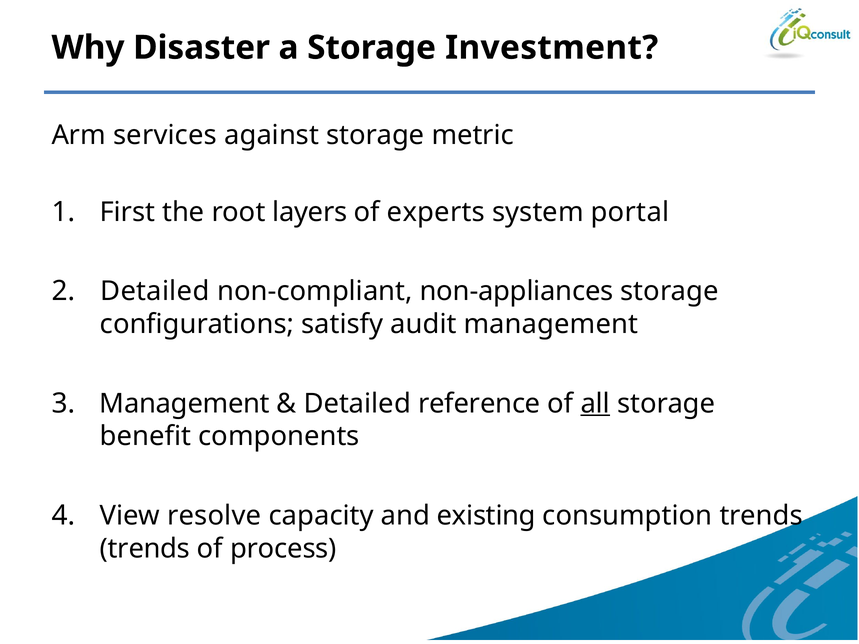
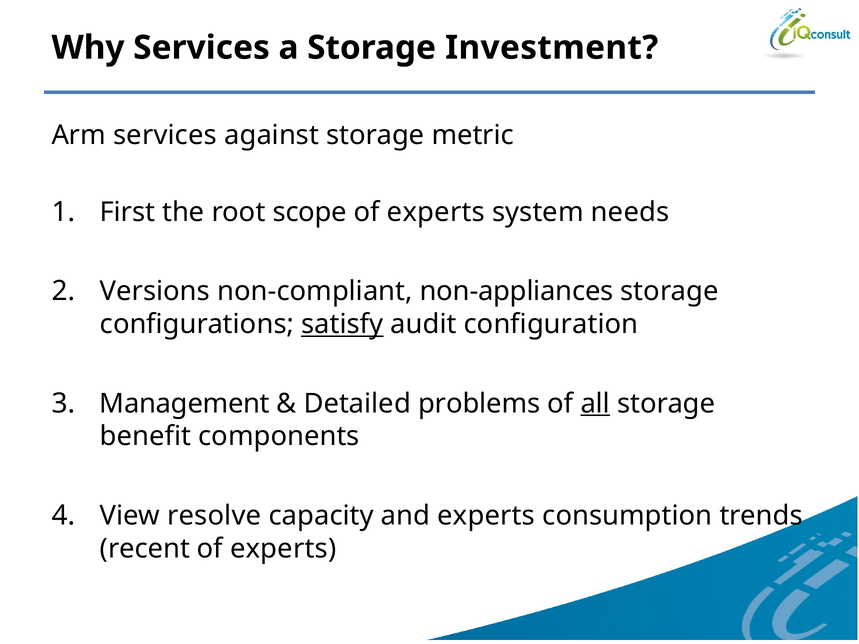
Why Disaster: Disaster -> Services
layers: layers -> scope
portal: portal -> needs
Detailed at (155, 292): Detailed -> Versions
satisfy underline: none -> present
audit management: management -> configuration
reference: reference -> problems
and existing: existing -> experts
trends at (145, 549): trends -> recent
process at (283, 549): process -> experts
